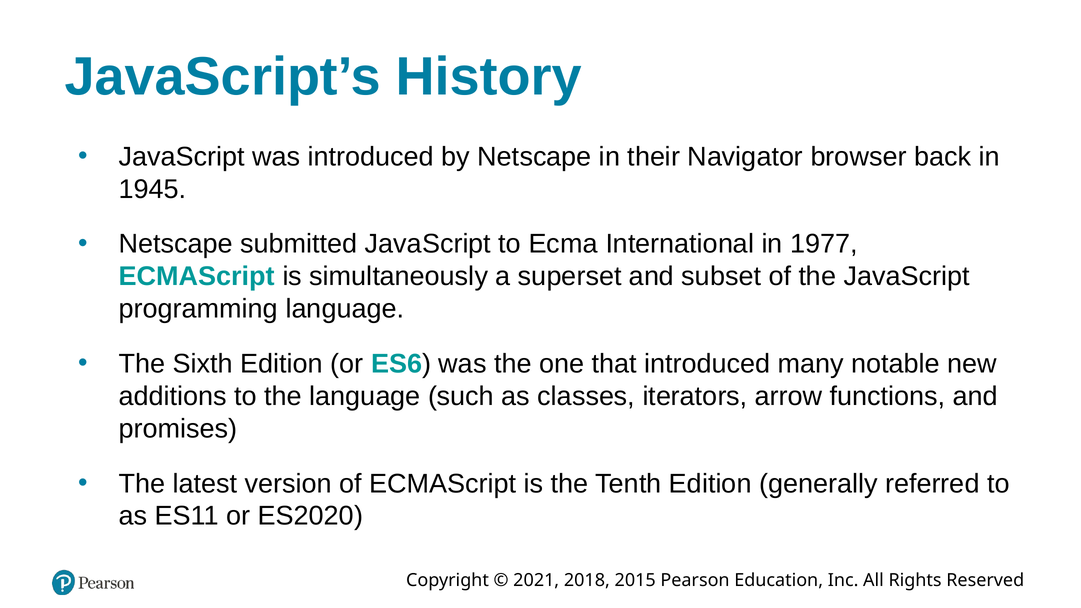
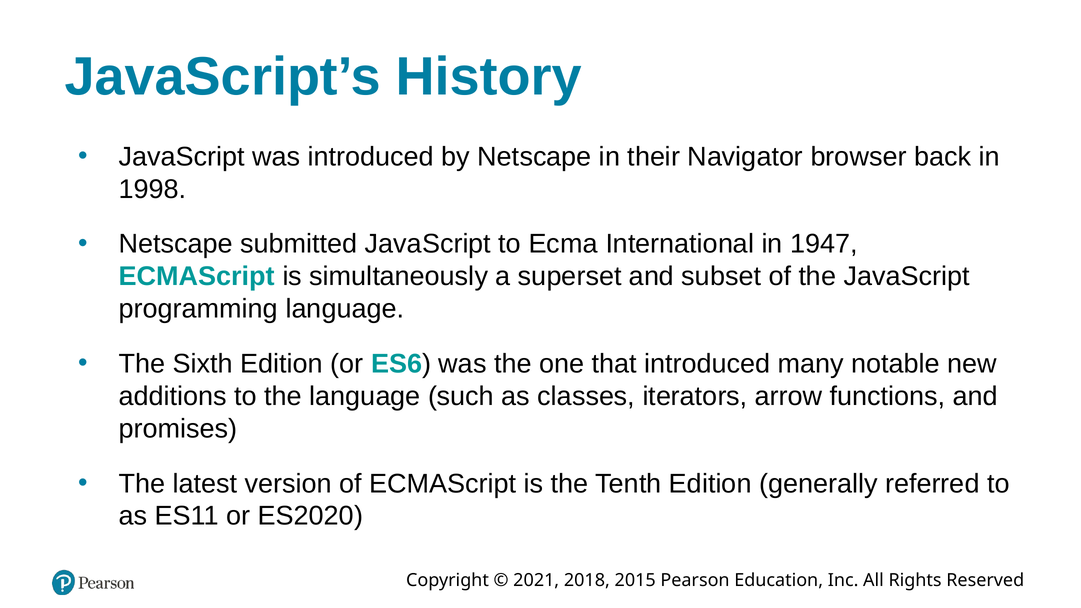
1945: 1945 -> 1998
1977: 1977 -> 1947
